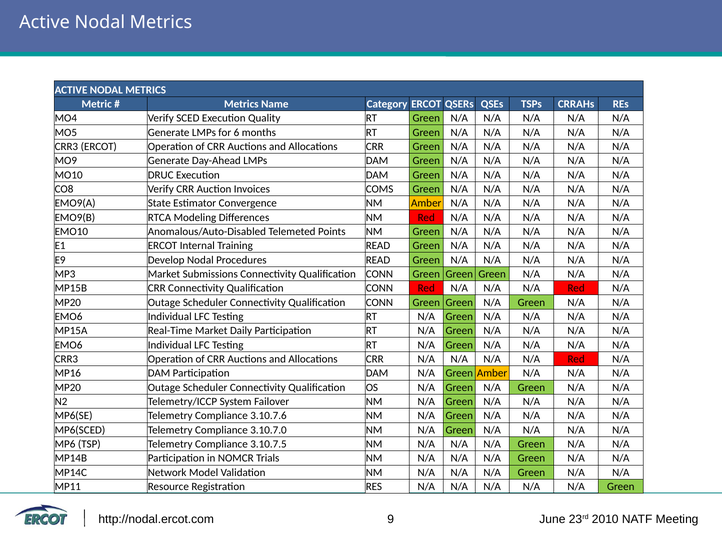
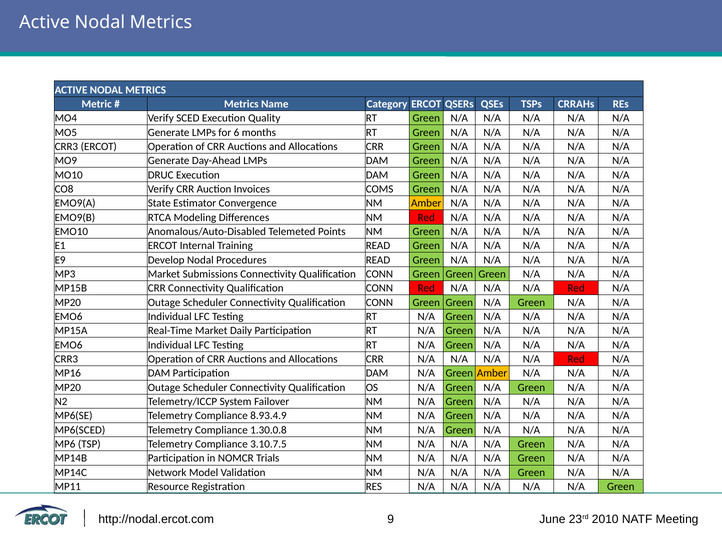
3.10.7.6: 3.10.7.6 -> 8.93.4.9
3.10.7.0: 3.10.7.0 -> 1.30.0.8
